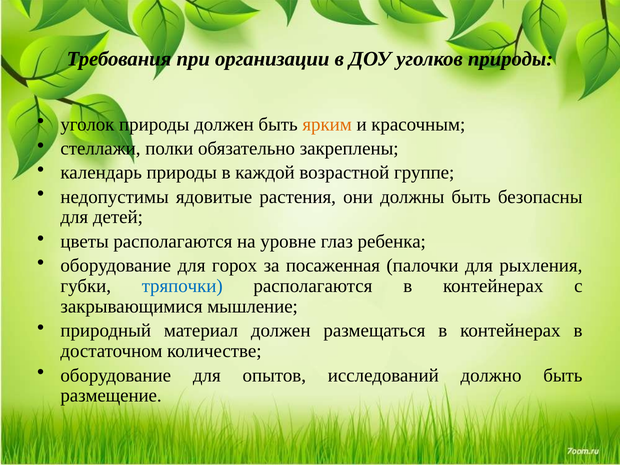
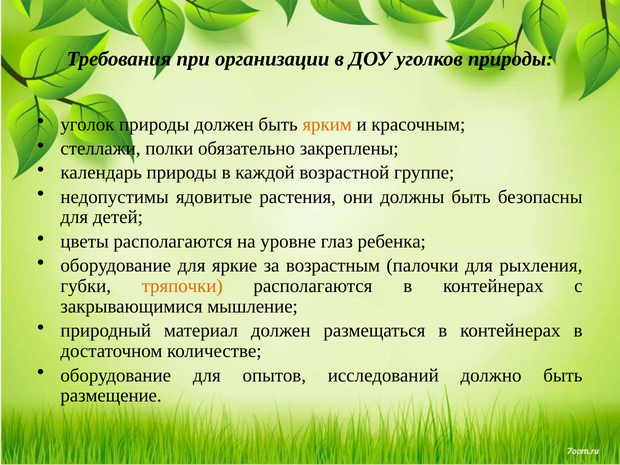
горох: горох -> яркие
посаженная: посаженная -> возрастным
тряпочки colour: blue -> orange
